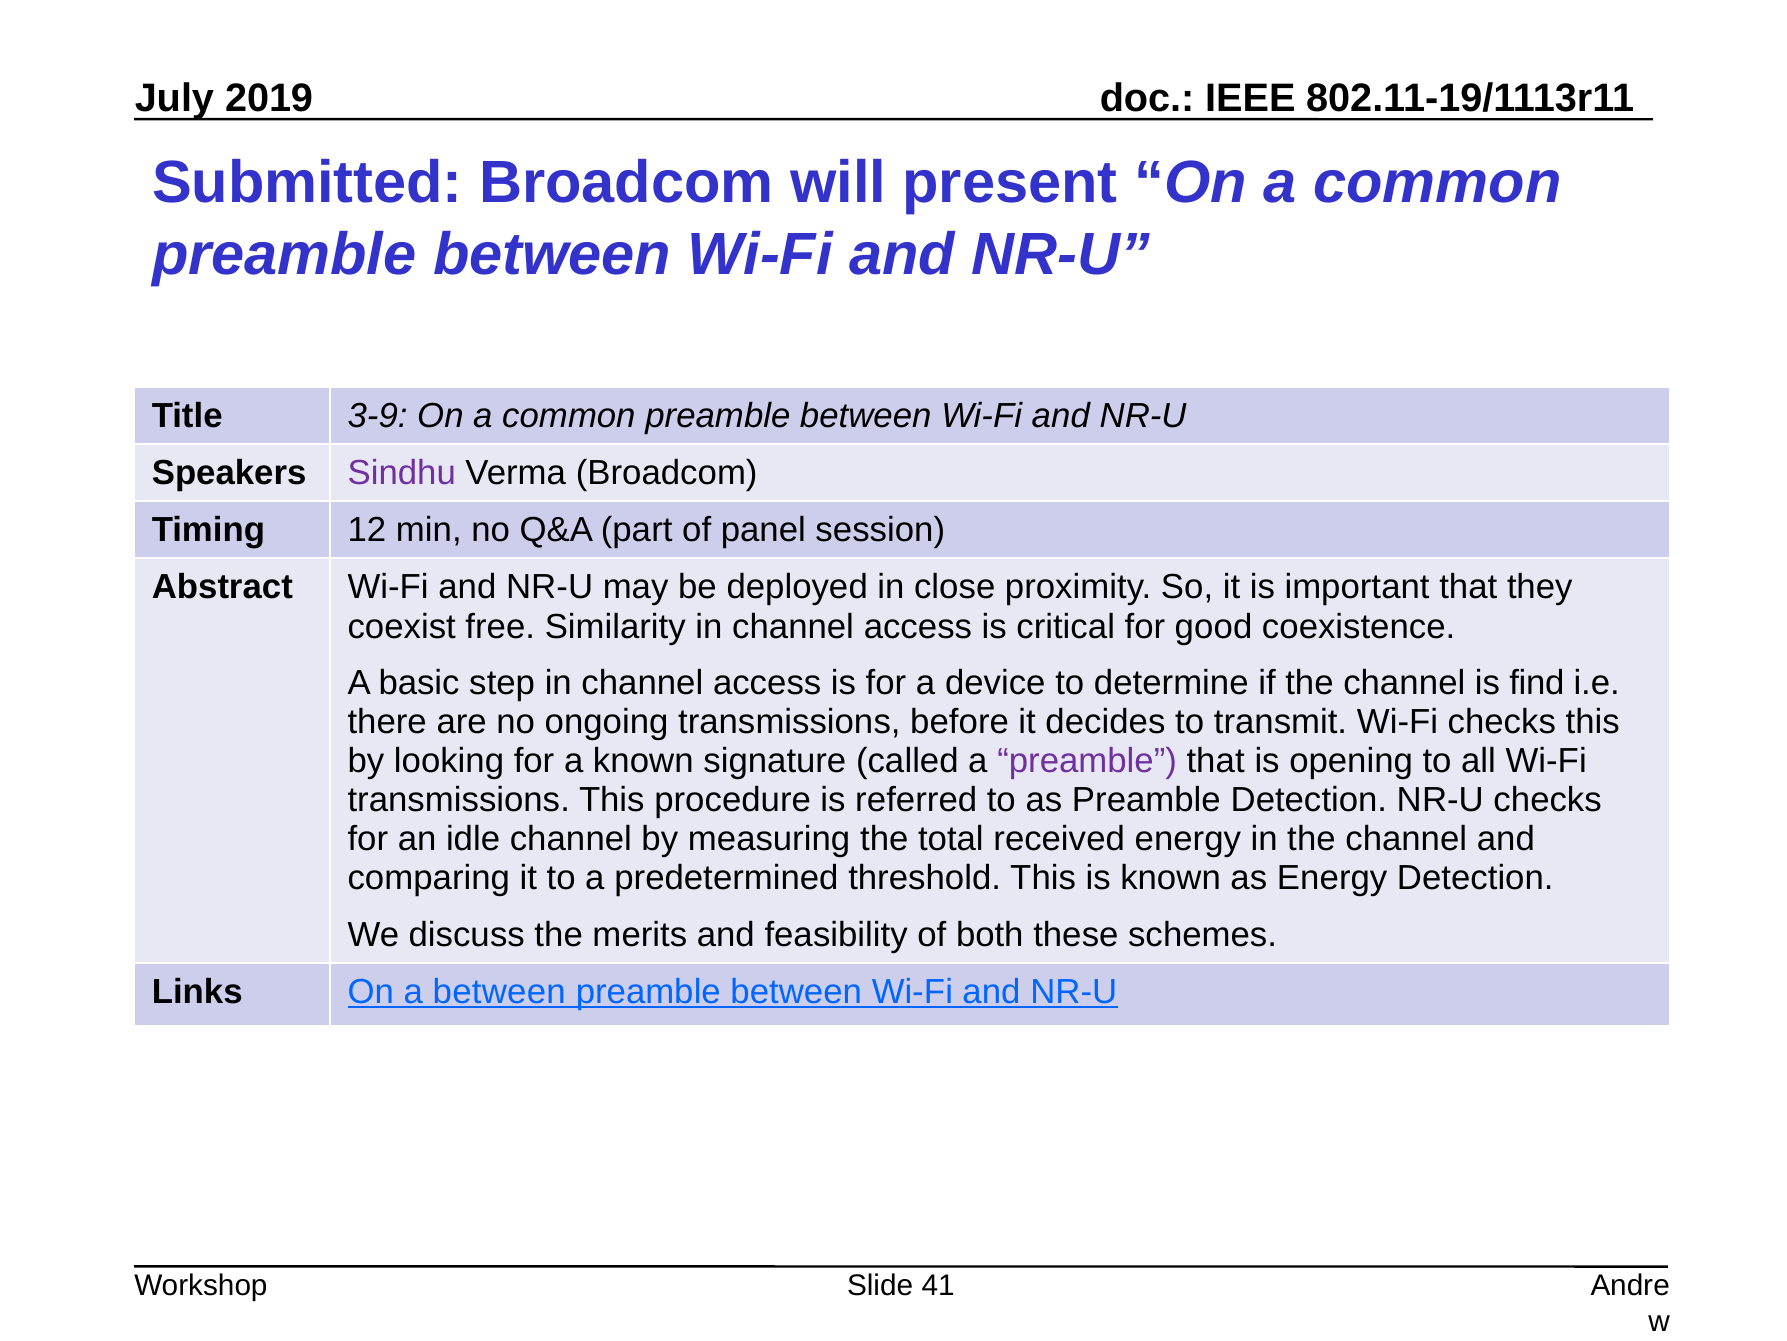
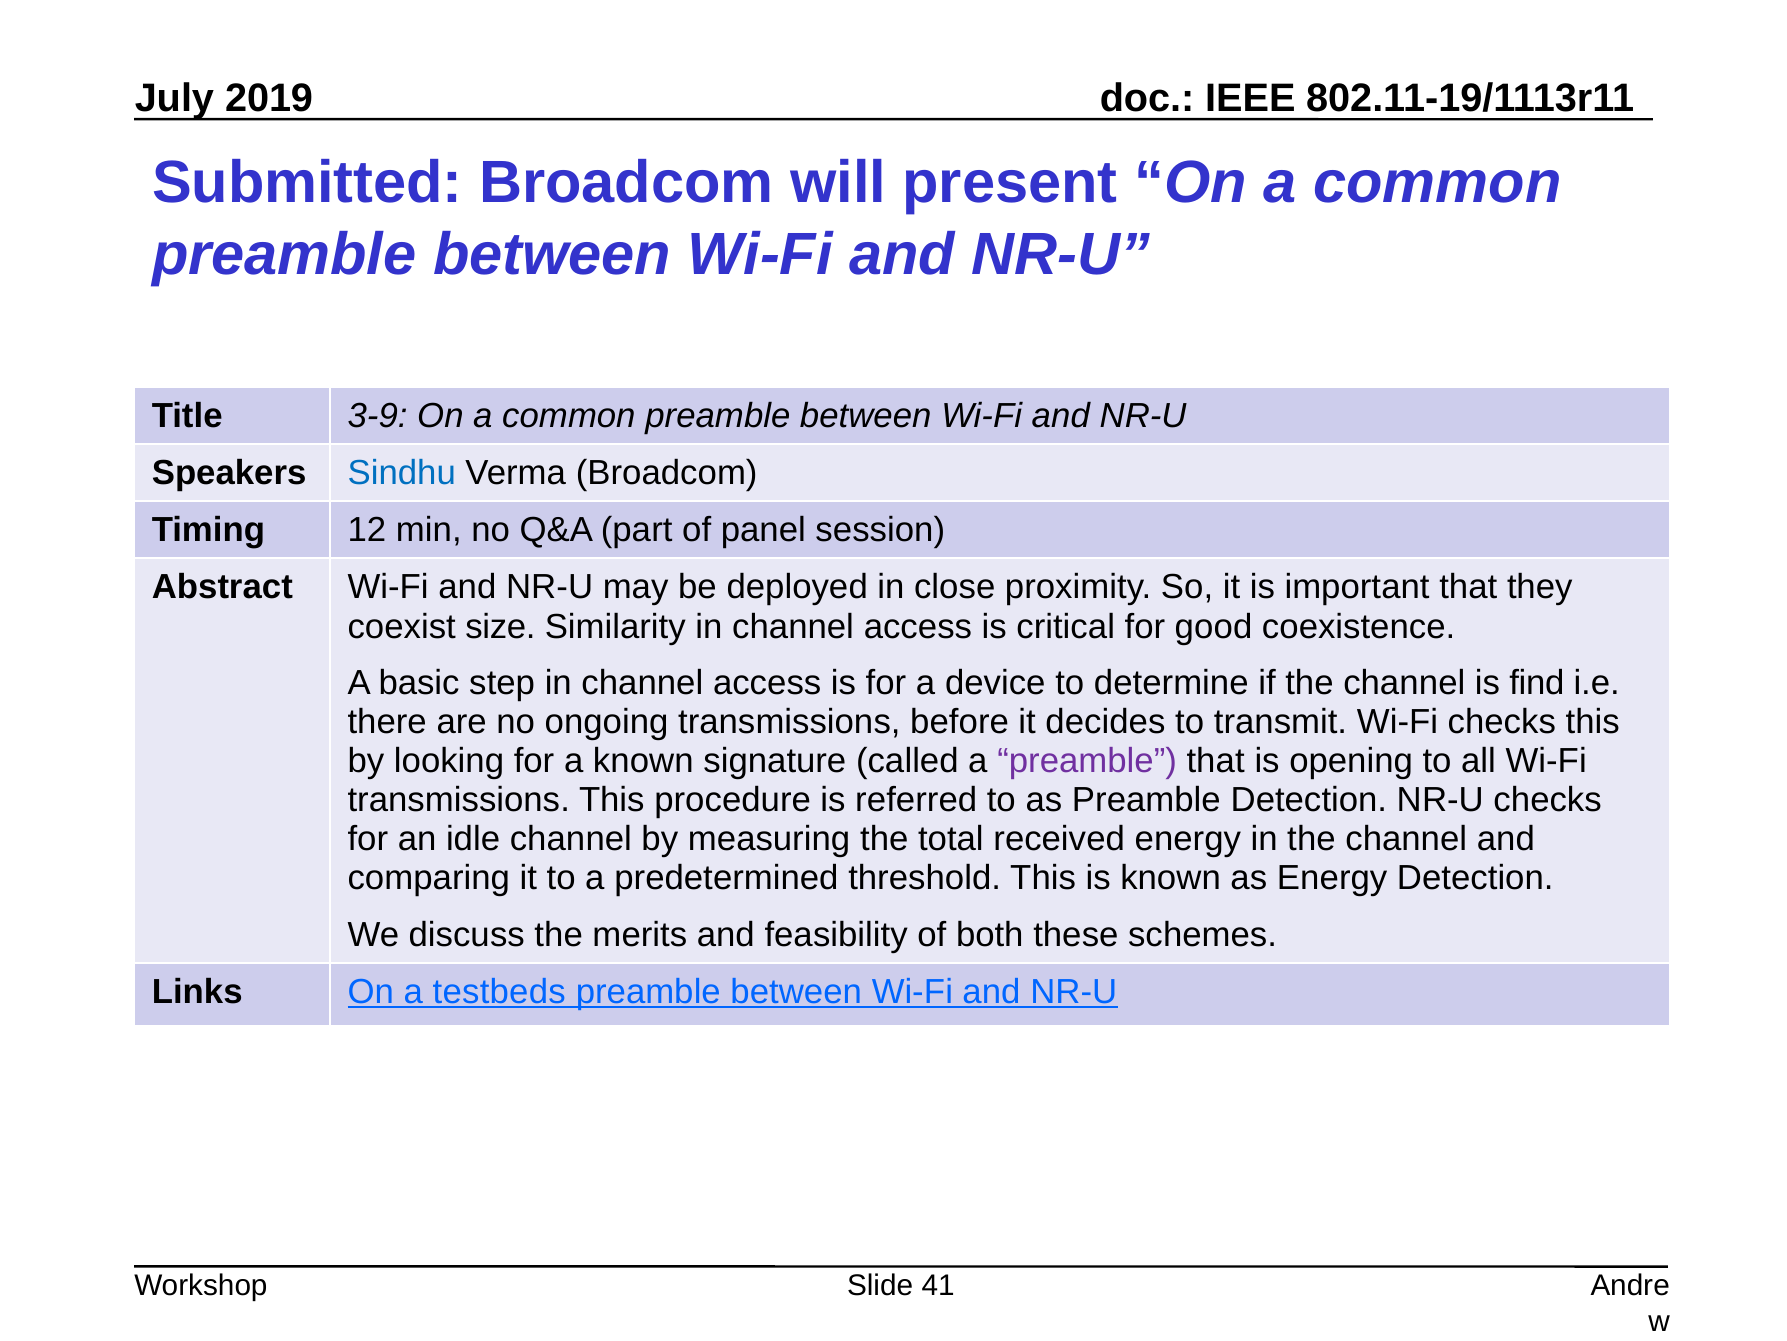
Sindhu colour: purple -> blue
free: free -> size
a between: between -> testbeds
